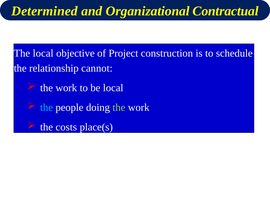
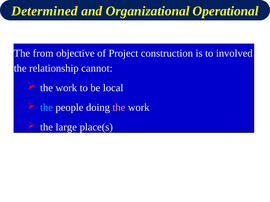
Contractual: Contractual -> Operational
The local: local -> from
schedule: schedule -> involved
the at (119, 108) colour: light green -> pink
costs: costs -> large
